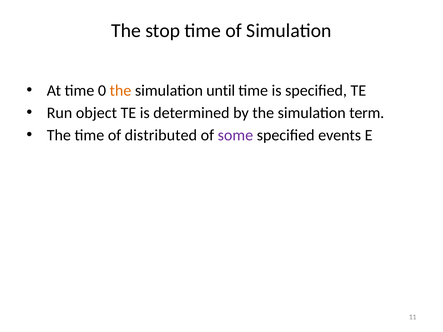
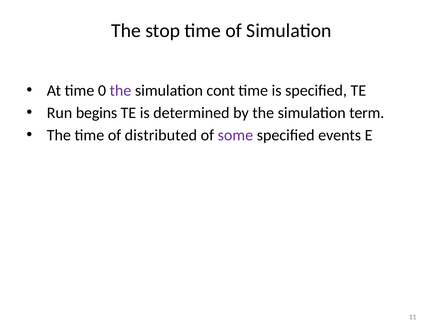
the at (120, 90) colour: orange -> purple
until: until -> cont
object: object -> begins
